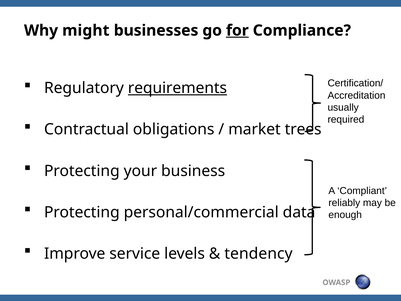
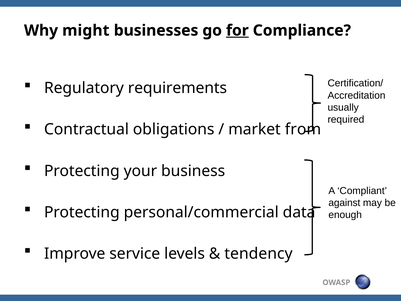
requirements underline: present -> none
trees: trees -> from
reliably: reliably -> against
